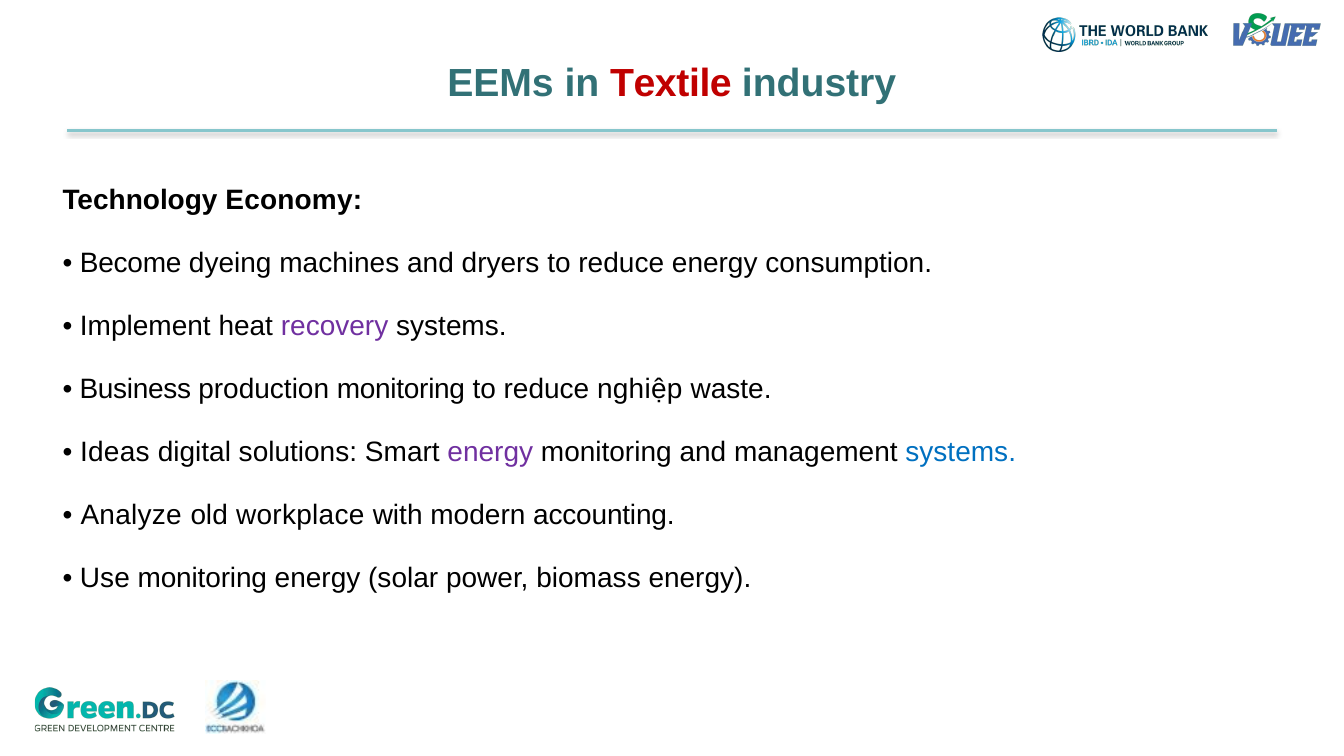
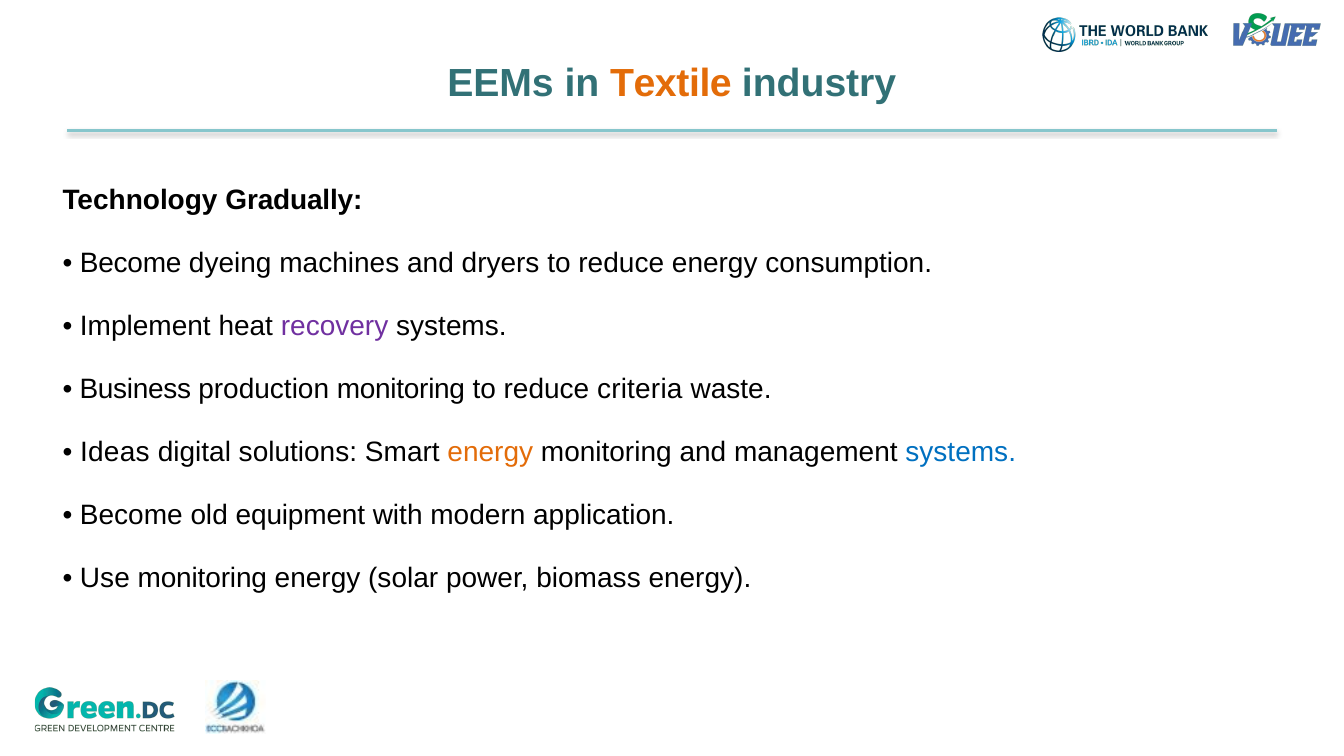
Textile colour: red -> orange
Economy: Economy -> Gradually
nghiệp: nghiệp -> criteria
energy at (490, 452) colour: purple -> orange
Analyze at (131, 515): Analyze -> Become
workplace: workplace -> equipment
accounting: accounting -> application
